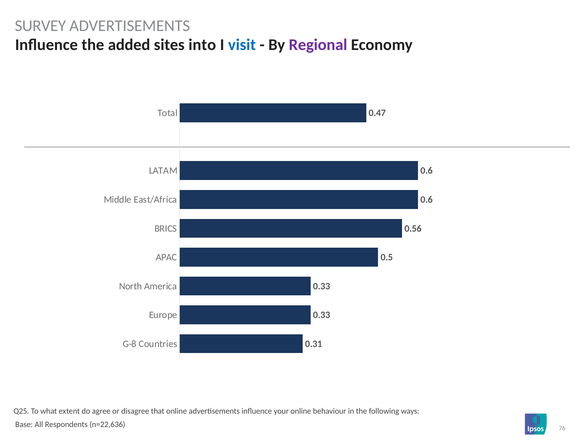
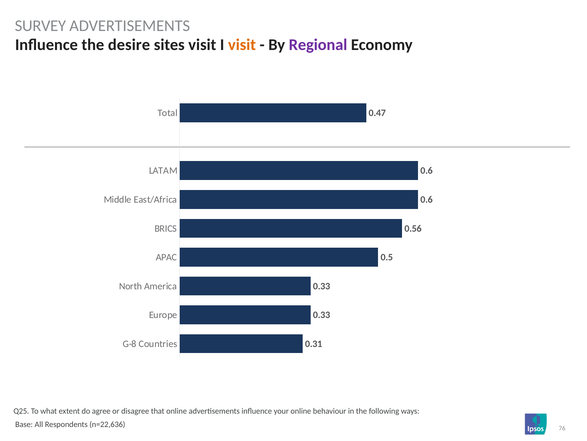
added: added -> desire
sites into: into -> visit
visit at (242, 45) colour: blue -> orange
